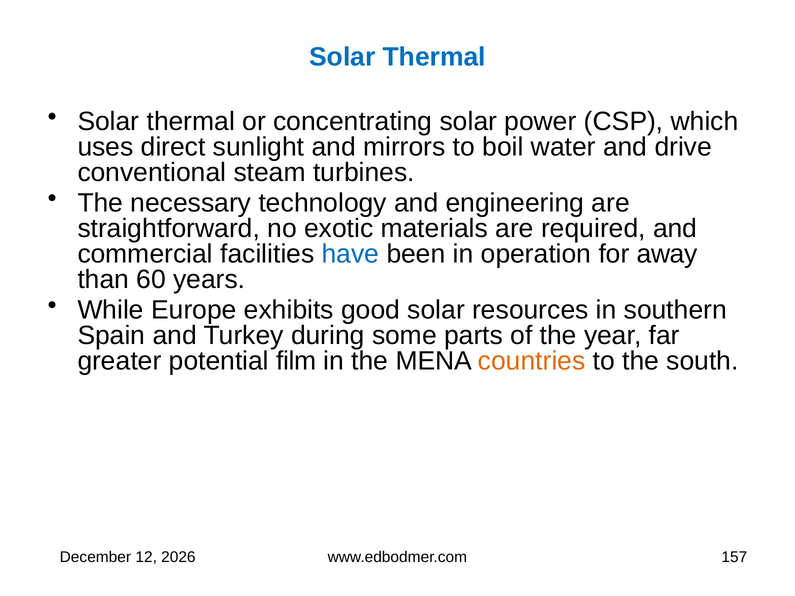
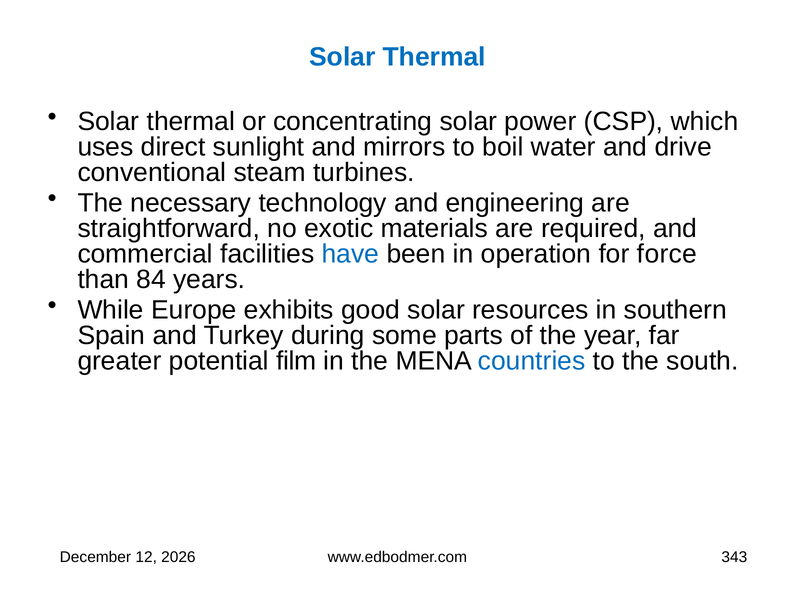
away: away -> force
60: 60 -> 84
countries colour: orange -> blue
157: 157 -> 343
